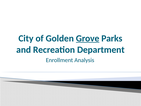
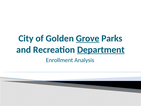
Department underline: none -> present
